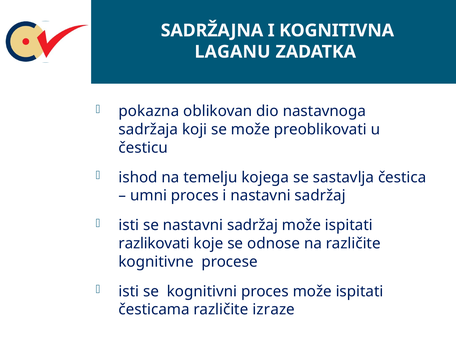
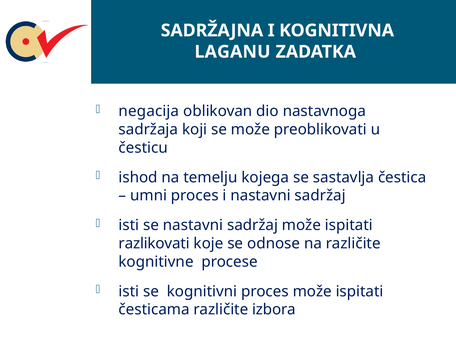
pokazna: pokazna -> negacija
izraze: izraze -> izbora
